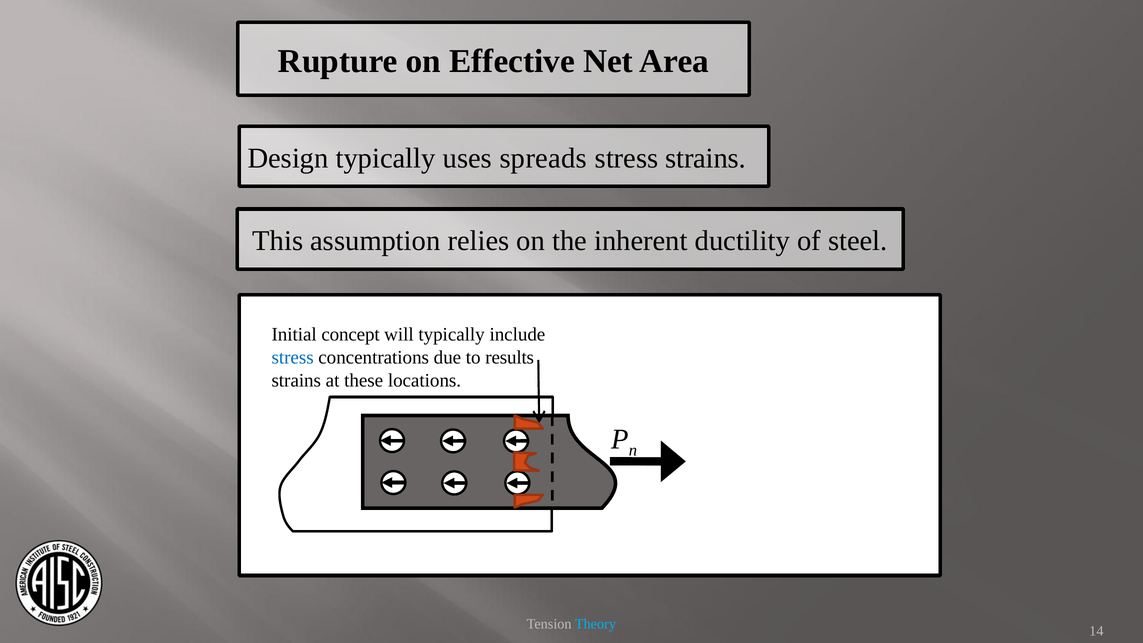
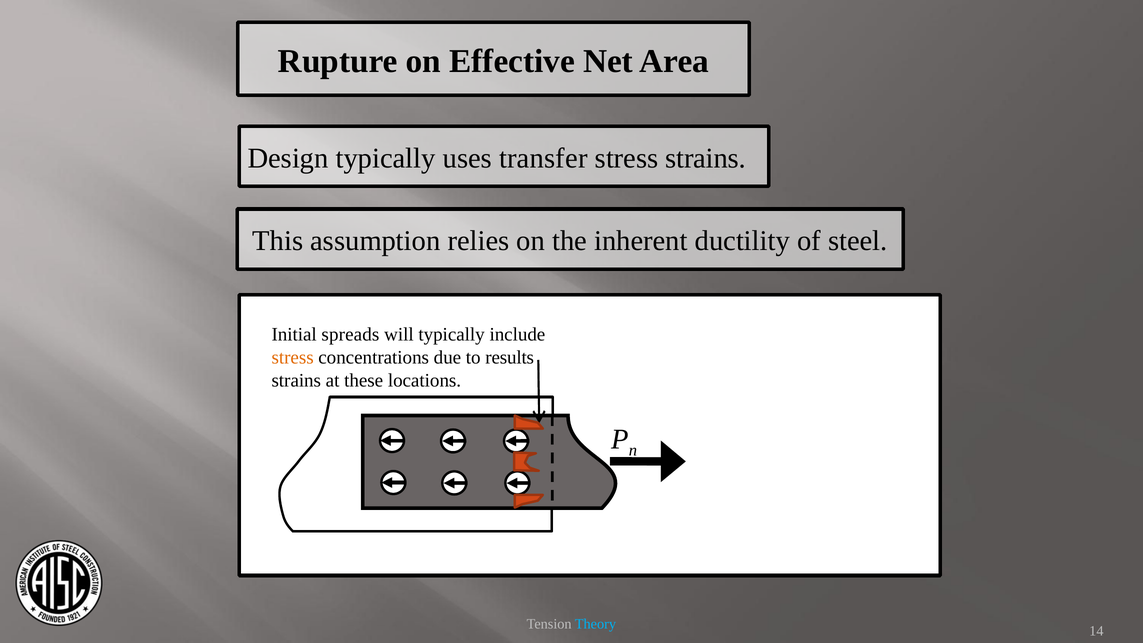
spreads: spreads -> transfer
concept: concept -> spreads
stress at (293, 357) colour: blue -> orange
